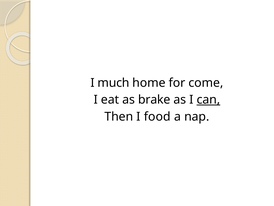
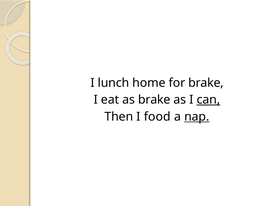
much: much -> lunch
for come: come -> brake
nap underline: none -> present
